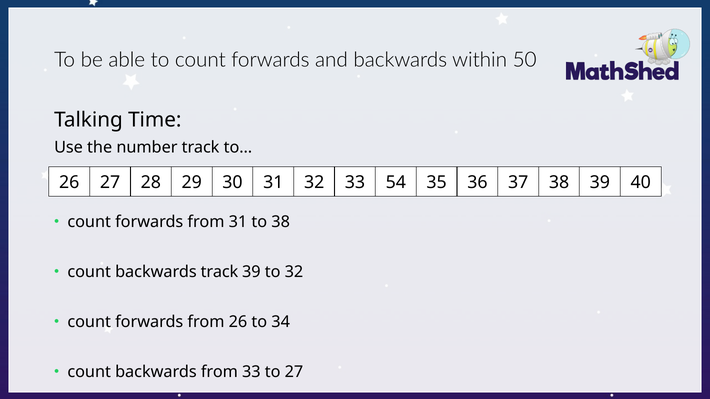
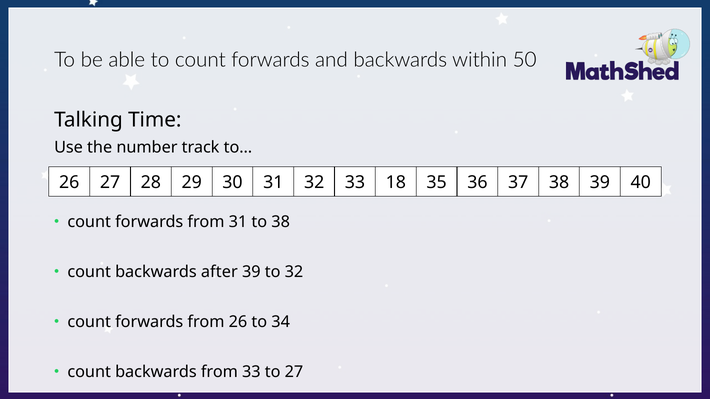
54: 54 -> 18
backwards track: track -> after
